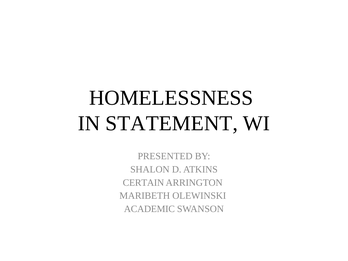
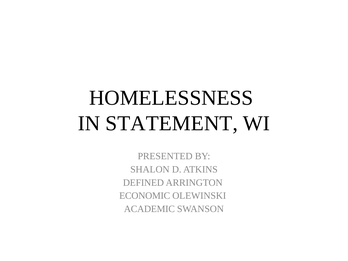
CERTAIN: CERTAIN -> DEFINED
MARIBETH: MARIBETH -> ECONOMIC
